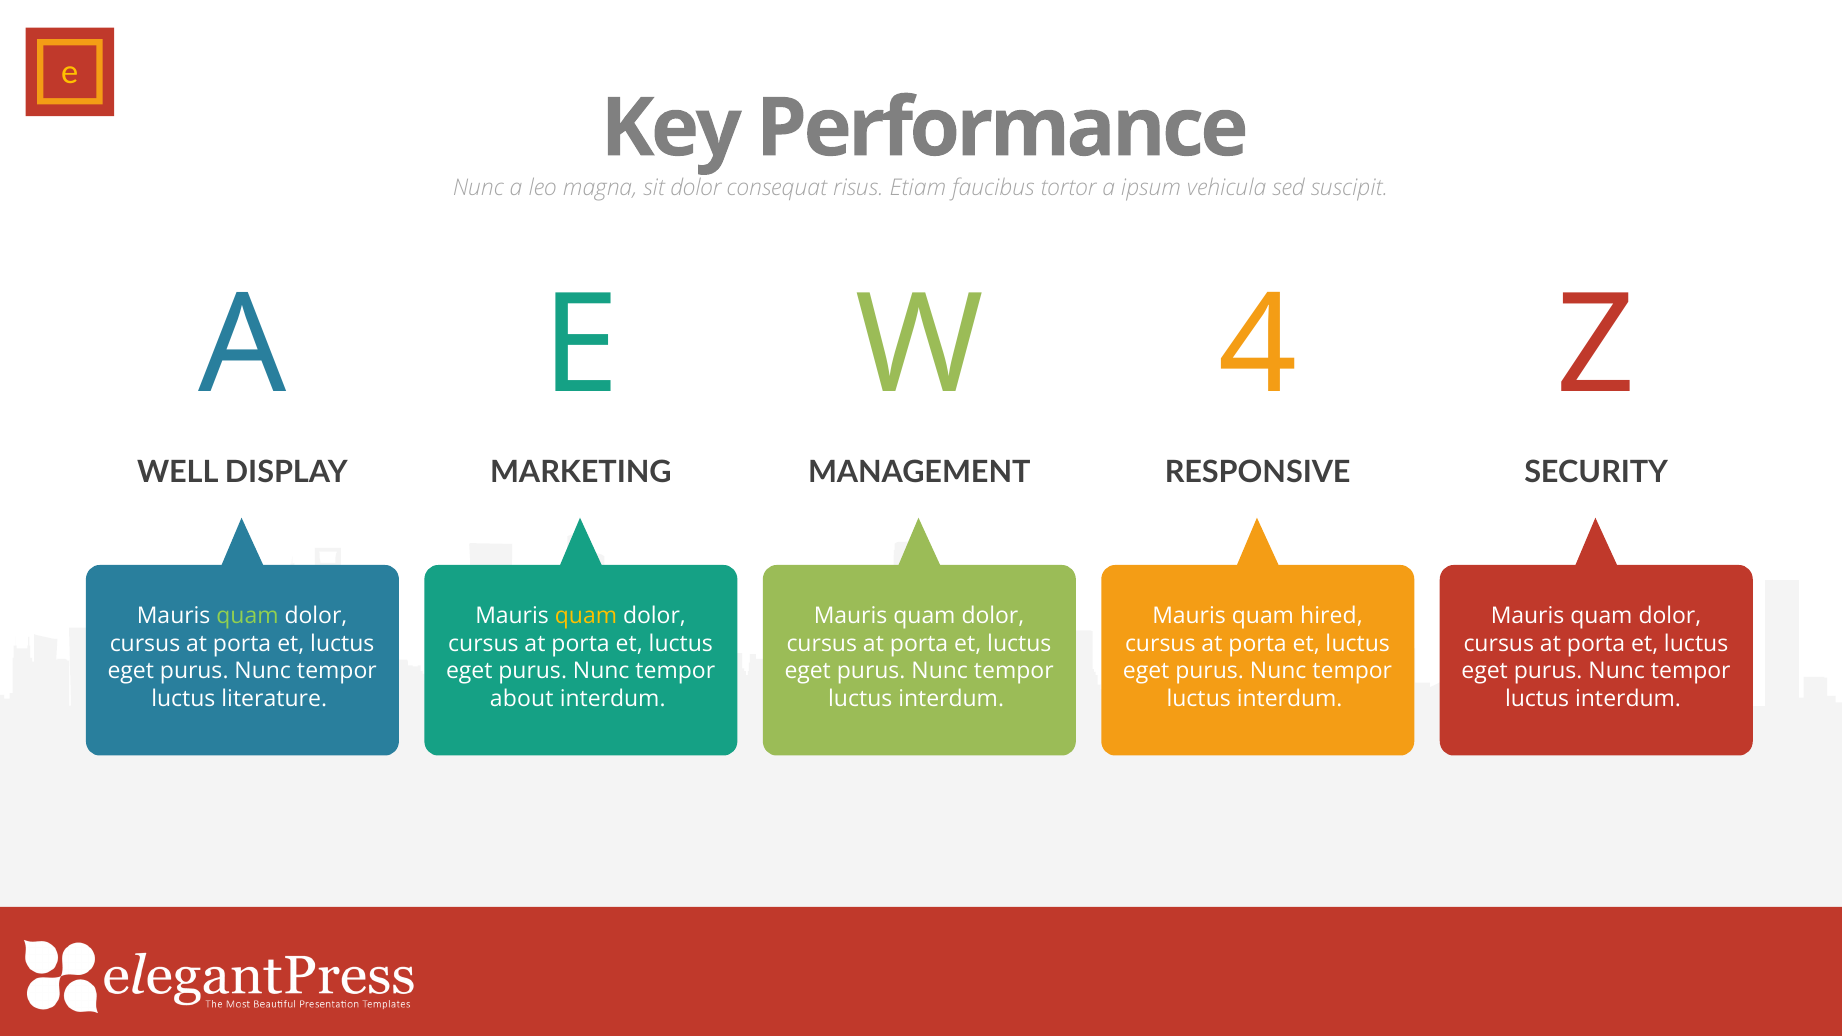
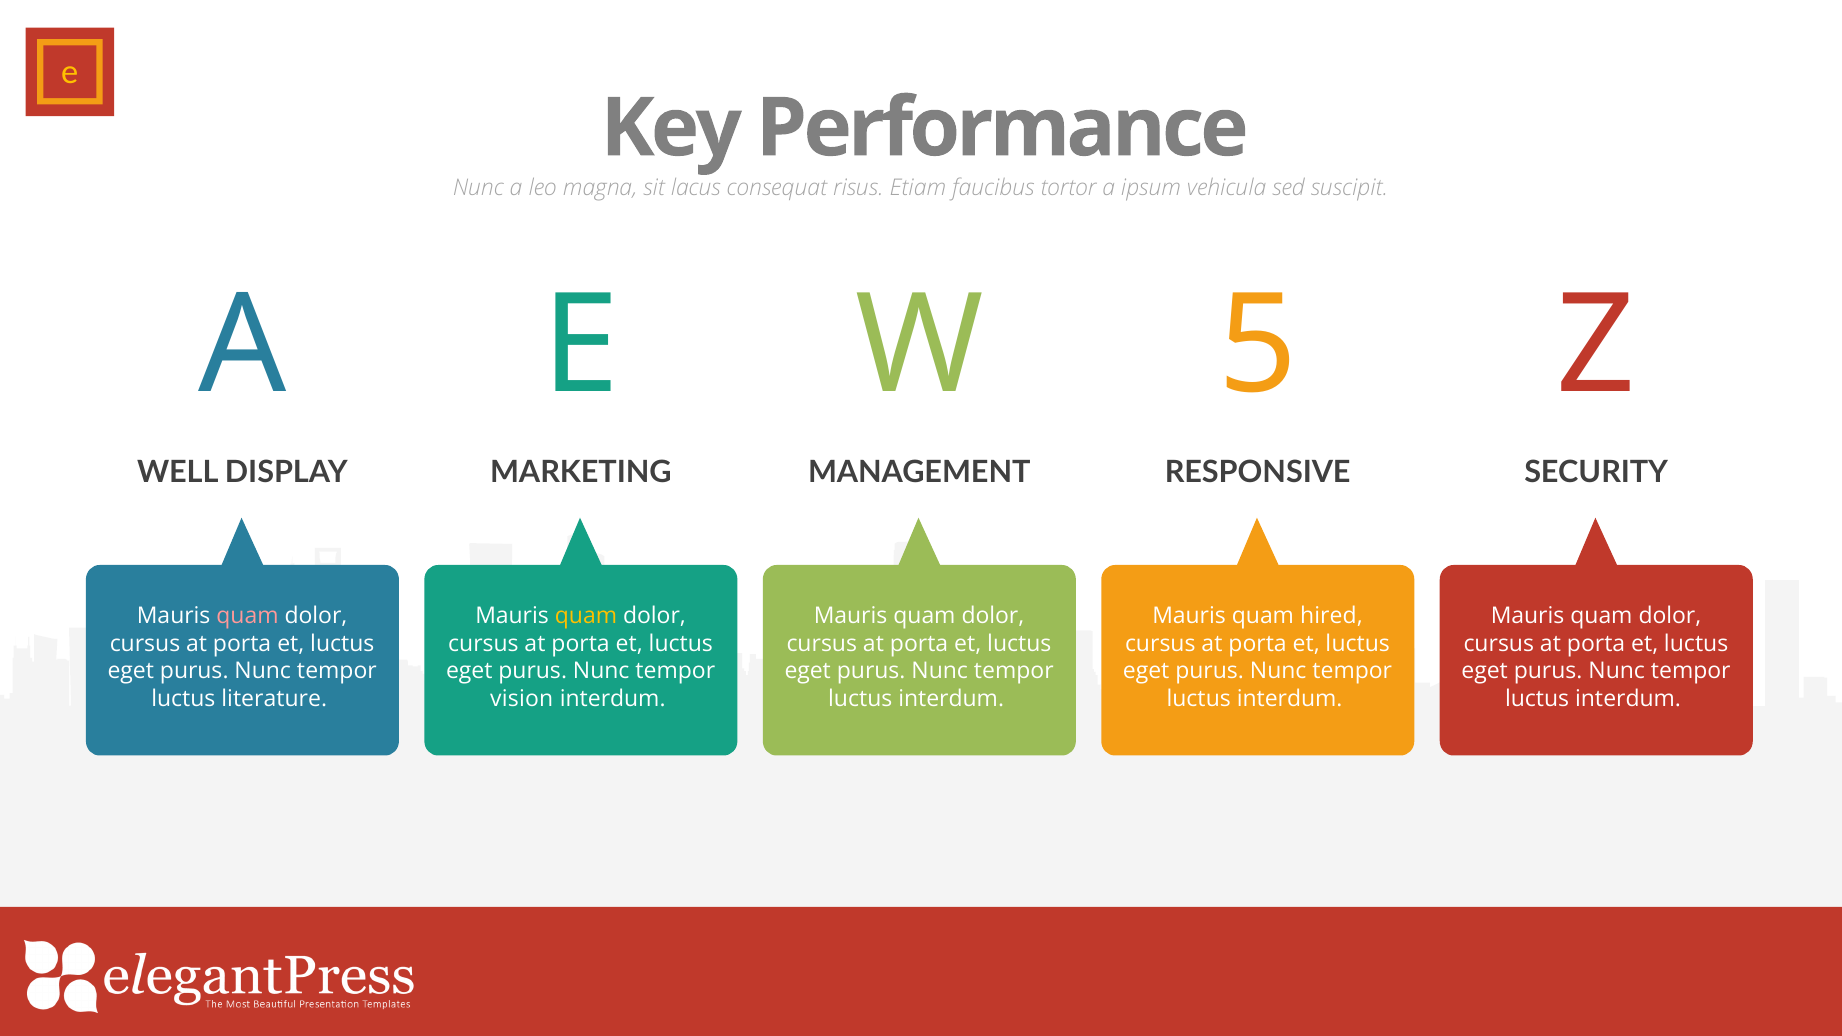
sit dolor: dolor -> lacus
4: 4 -> 5
quam at (248, 616) colour: light green -> pink
about: about -> vision
